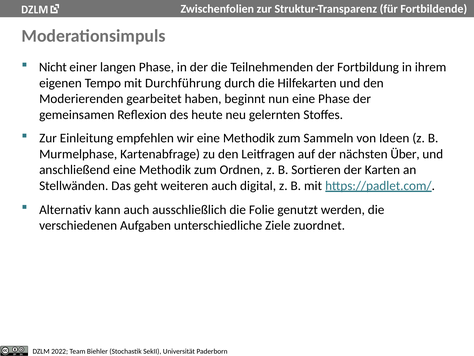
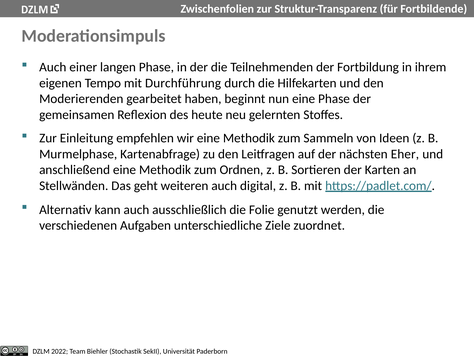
Nicht at (53, 67): Nicht -> Auch
Über: Über -> Eher
